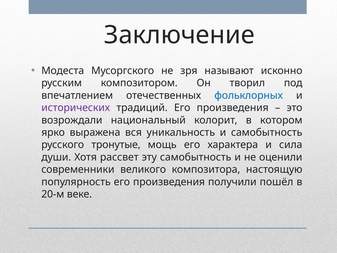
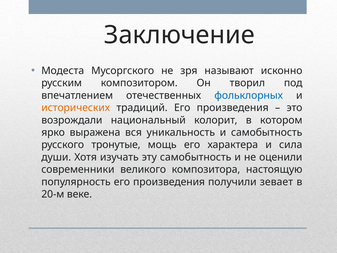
исторических colour: purple -> orange
рассвет: рассвет -> изучать
пошёл: пошёл -> зевает
